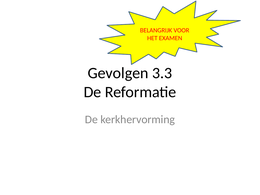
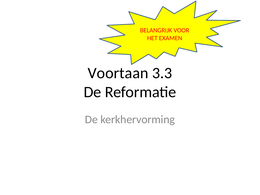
Gevolgen: Gevolgen -> Voortaan
